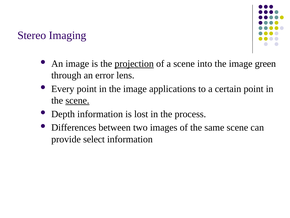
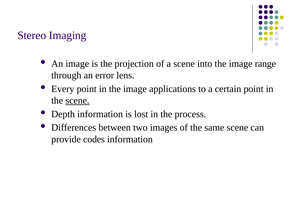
projection underline: present -> none
green: green -> range
select: select -> codes
